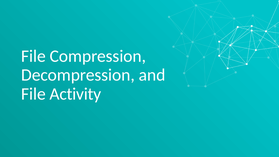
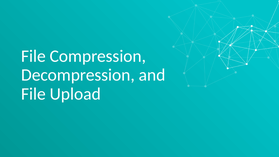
Activity: Activity -> Upload
